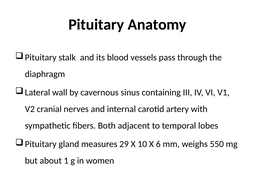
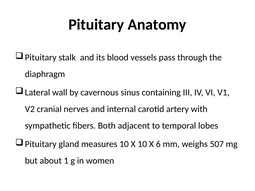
measures 29: 29 -> 10
550: 550 -> 507
